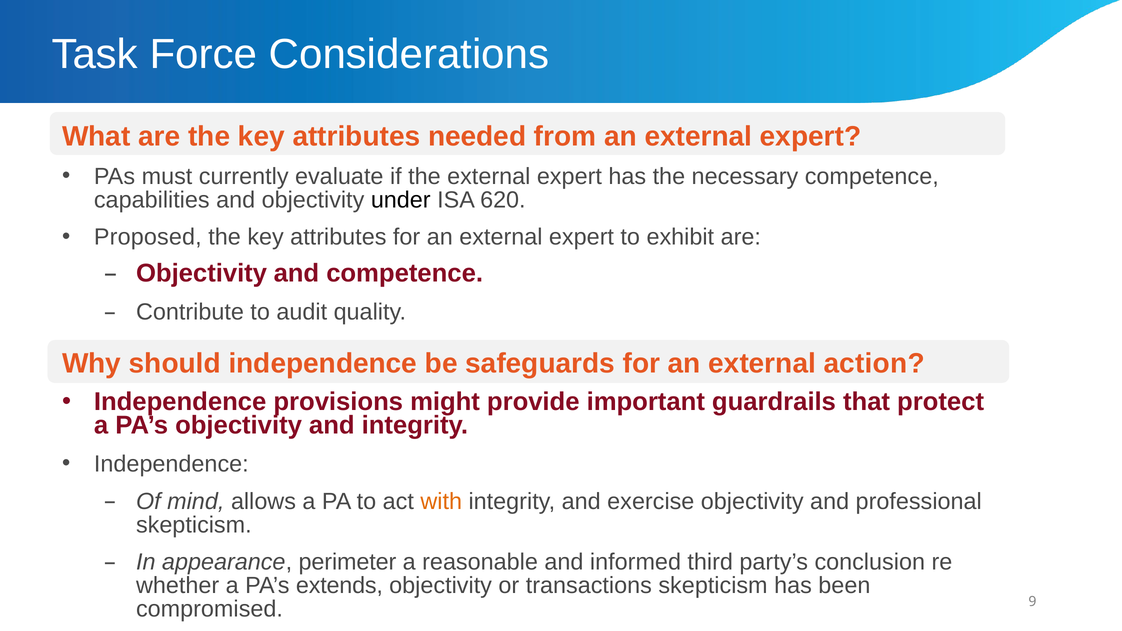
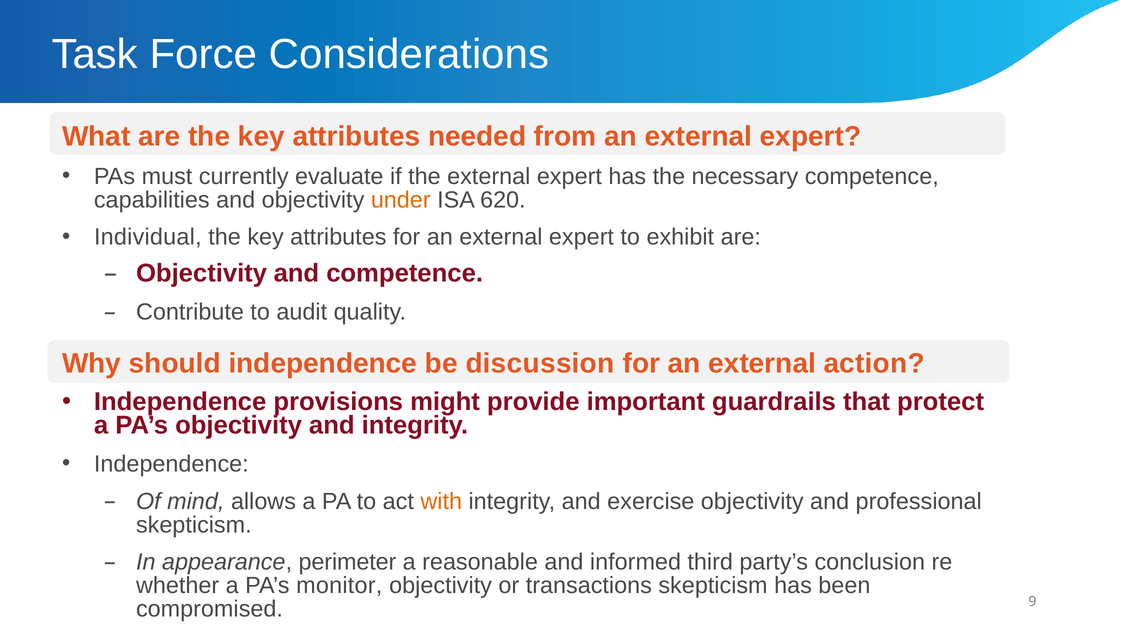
under colour: black -> orange
Proposed: Proposed -> Individual
safeguards: safeguards -> discussion
extends: extends -> monitor
